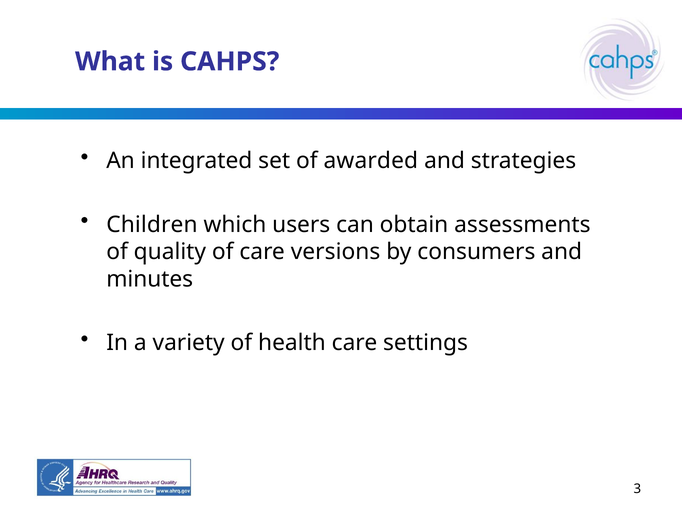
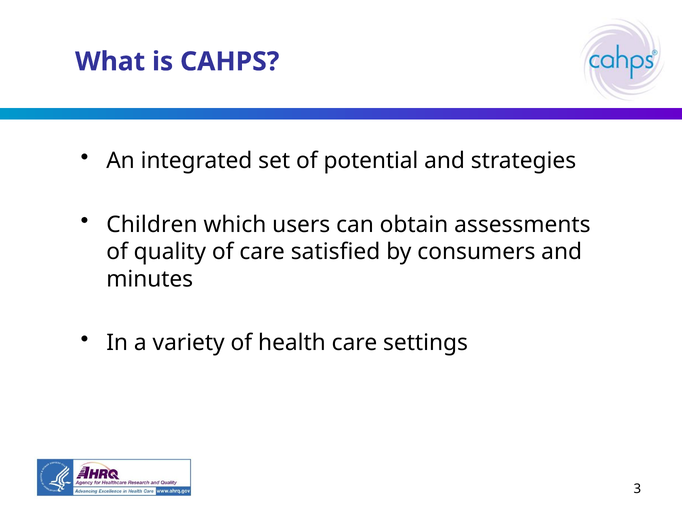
awarded: awarded -> potential
versions: versions -> satisfied
